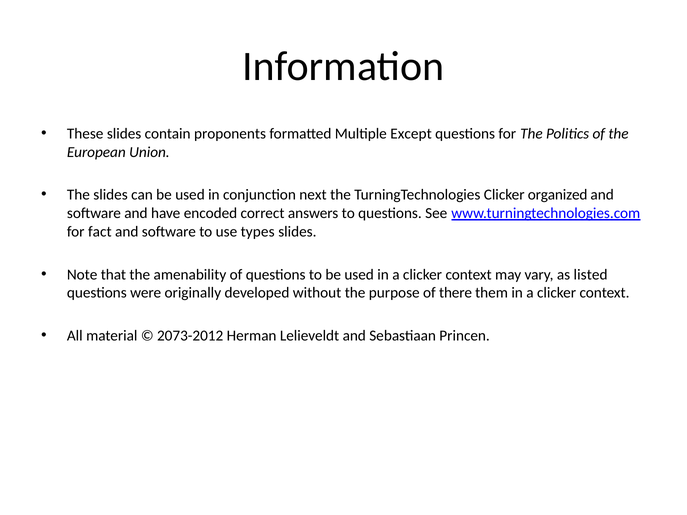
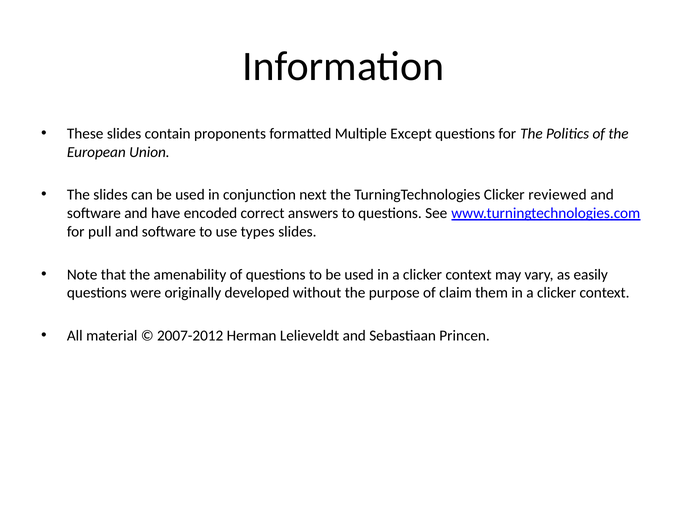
organized: organized -> reviewed
fact: fact -> pull
listed: listed -> easily
there: there -> claim
2073-2012: 2073-2012 -> 2007-2012
